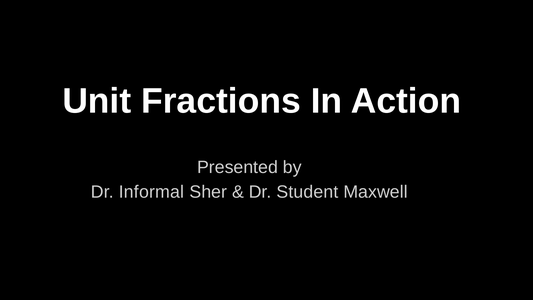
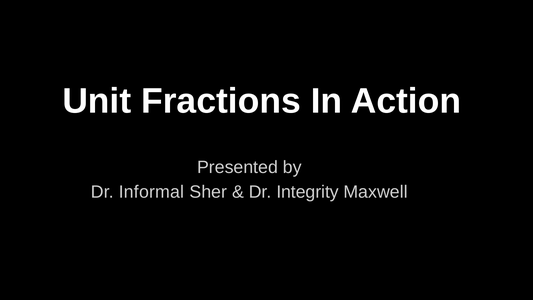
Student: Student -> Integrity
